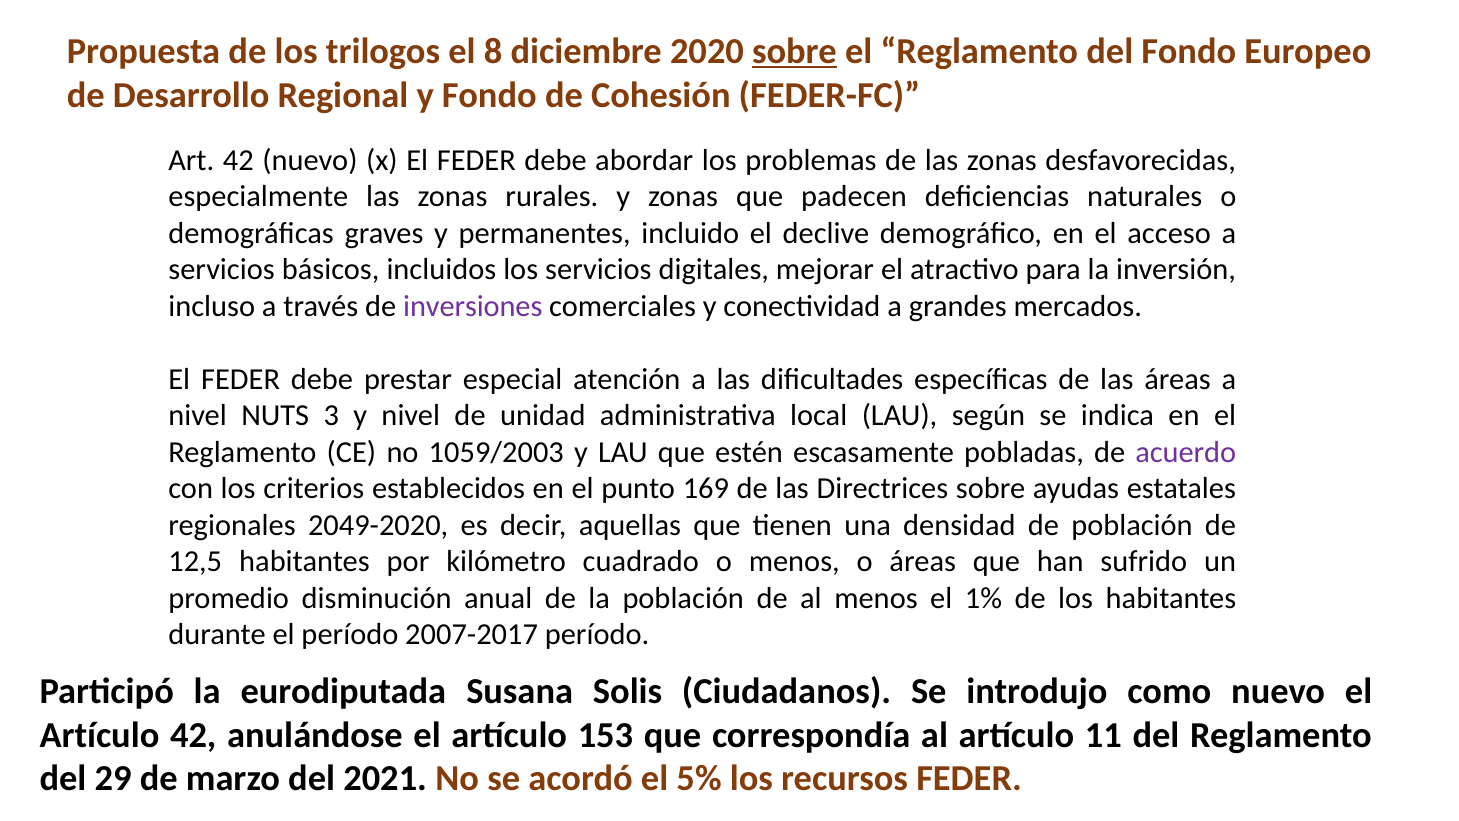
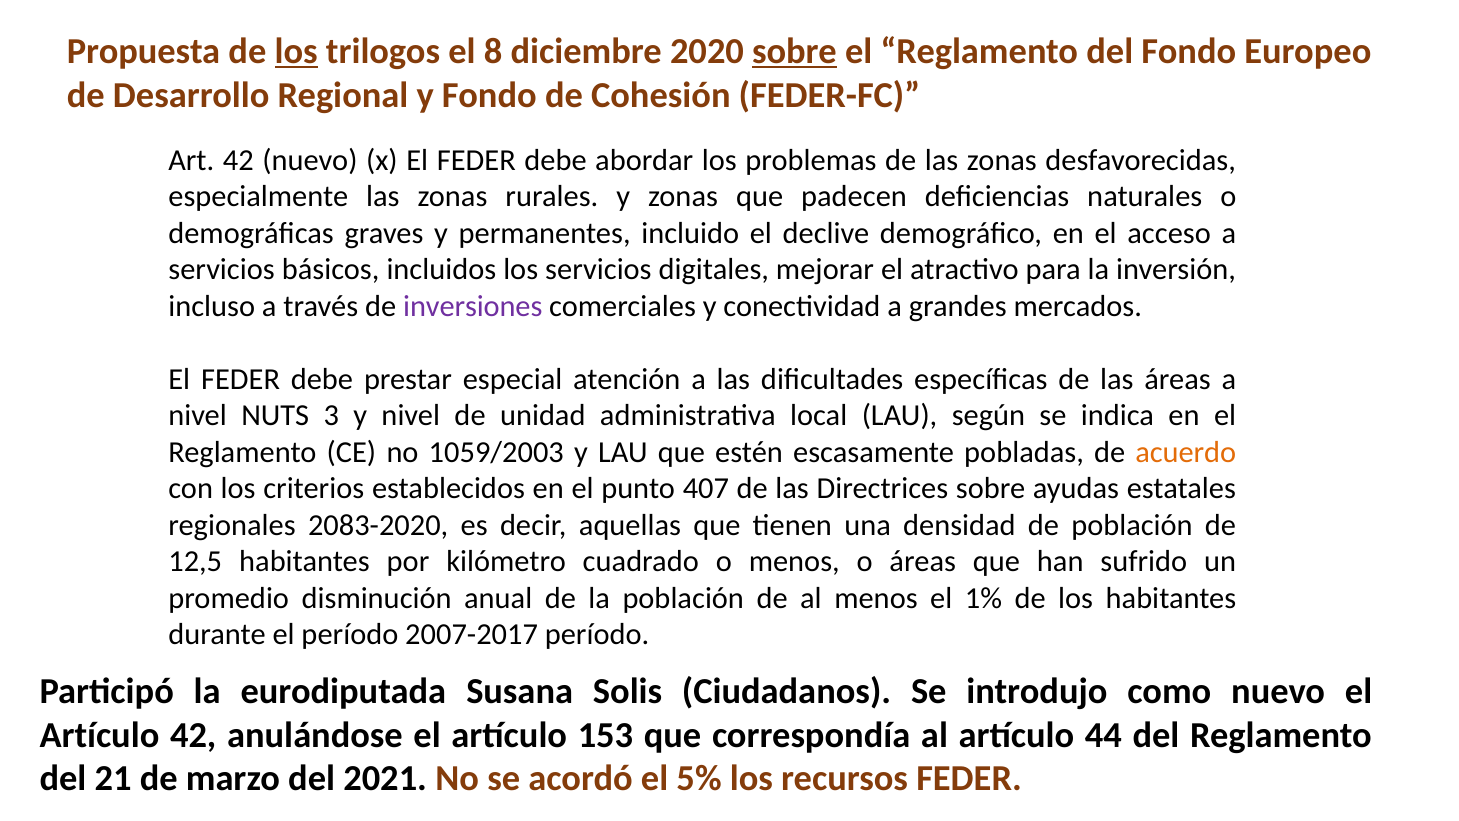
los at (296, 51) underline: none -> present
acuerdo colour: purple -> orange
169: 169 -> 407
2049-2020: 2049-2020 -> 2083-2020
11: 11 -> 44
29: 29 -> 21
